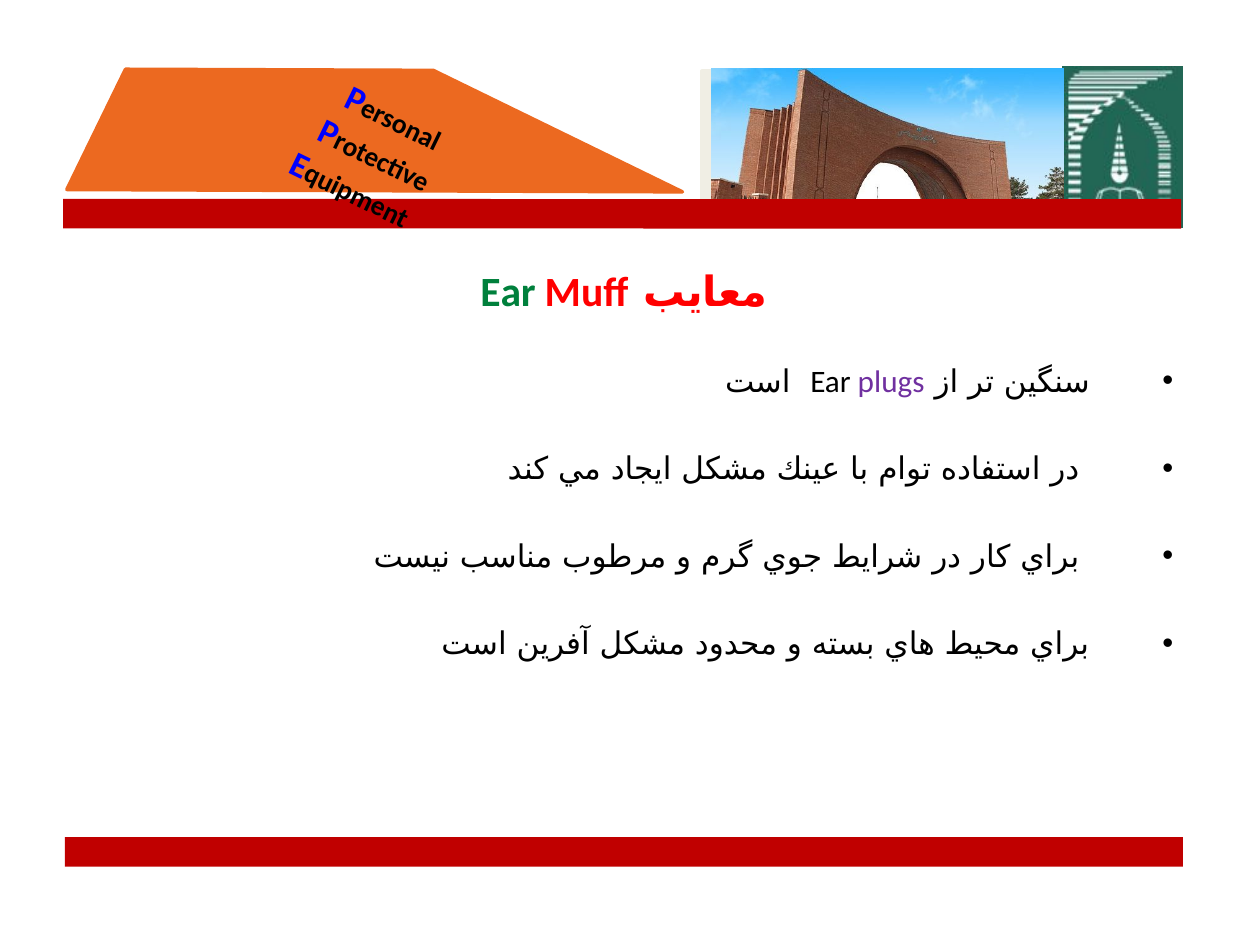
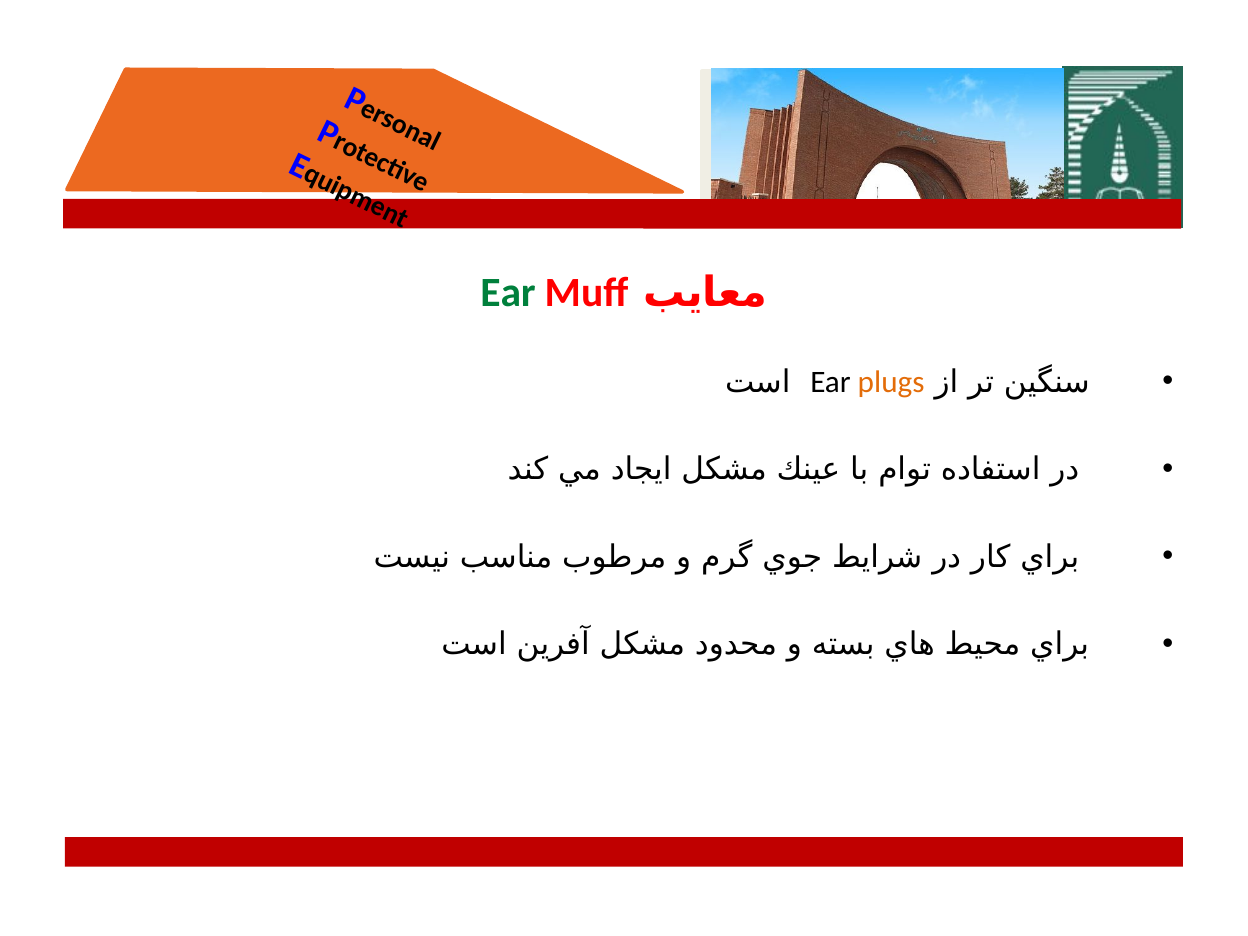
plugs colour: purple -> orange
